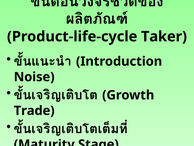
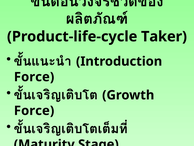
Noise at (34, 77): Noise -> Force
Trade at (34, 110): Trade -> Force
